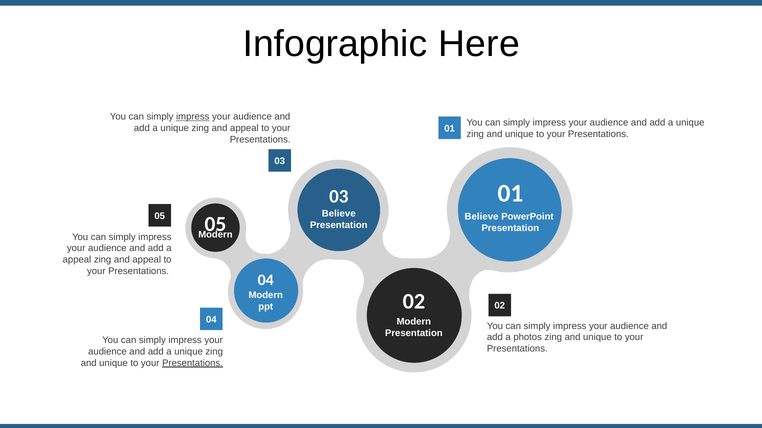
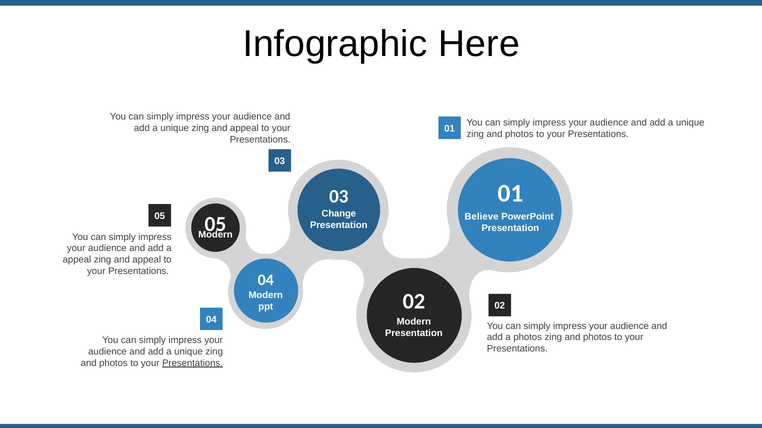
impress at (193, 117) underline: present -> none
unique at (519, 134): unique -> photos
Believe at (339, 214): Believe -> Change
unique at (597, 338): unique -> photos
unique at (113, 363): unique -> photos
